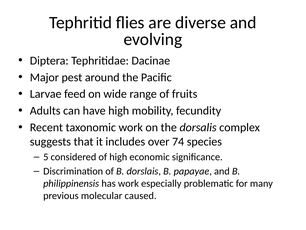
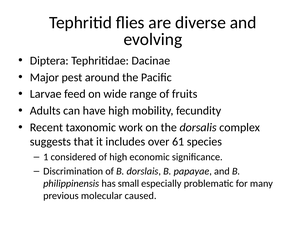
74: 74 -> 61
5: 5 -> 1
has work: work -> small
